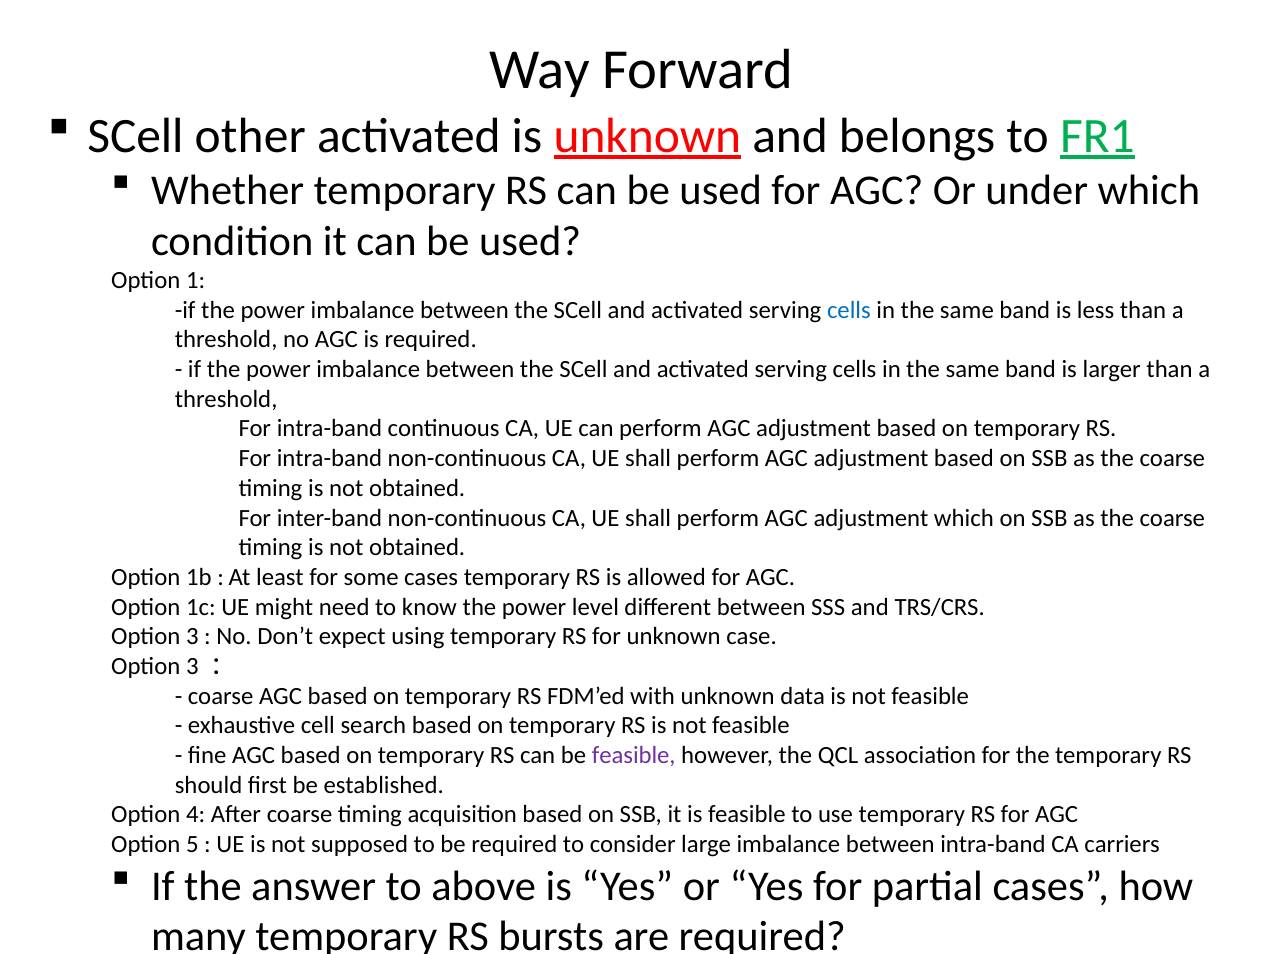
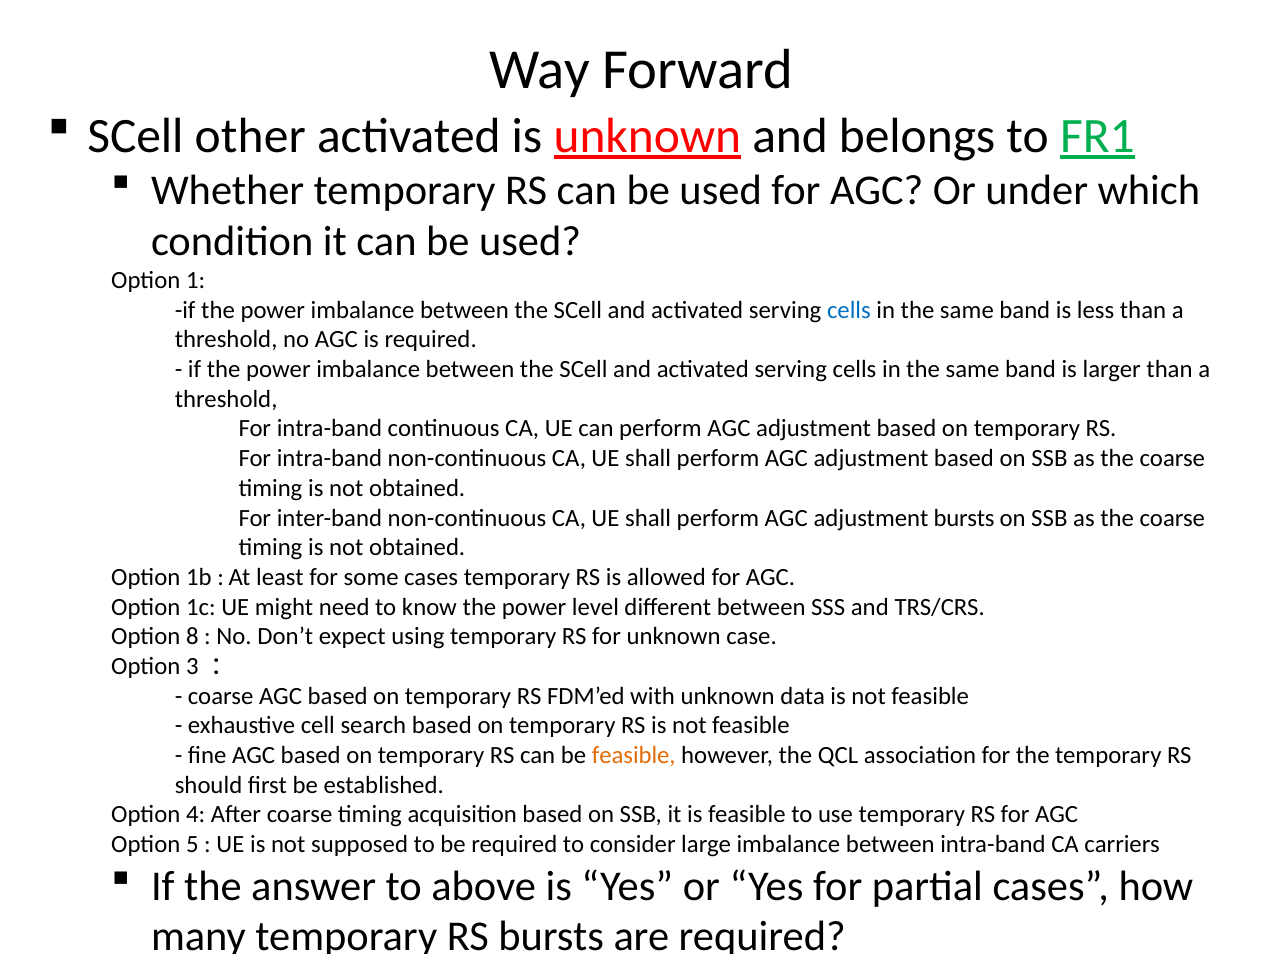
adjustment which: which -> bursts
3 at (192, 637): 3 -> 8
feasible at (634, 756) colour: purple -> orange
